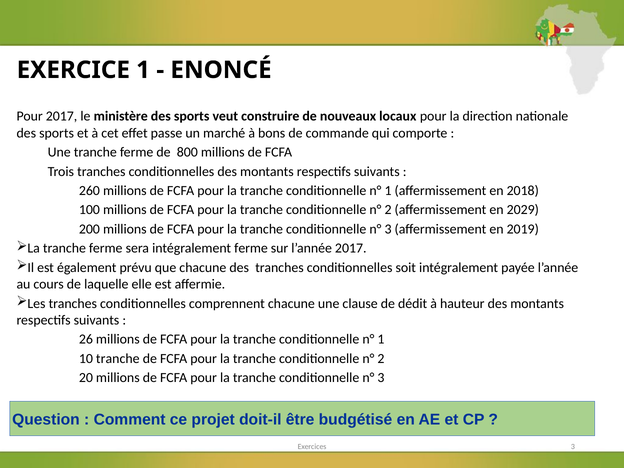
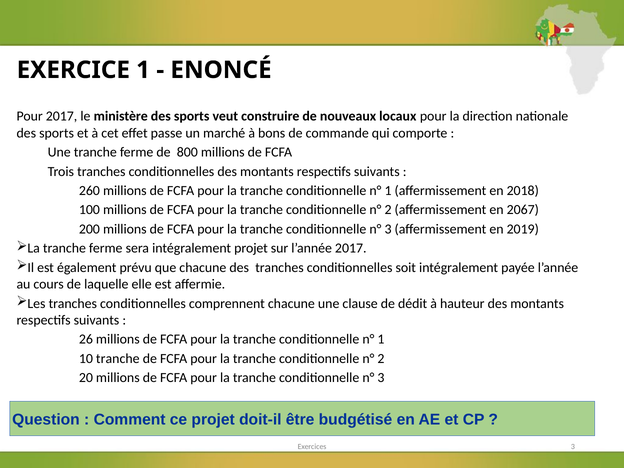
2029: 2029 -> 2067
intégralement ferme: ferme -> projet
